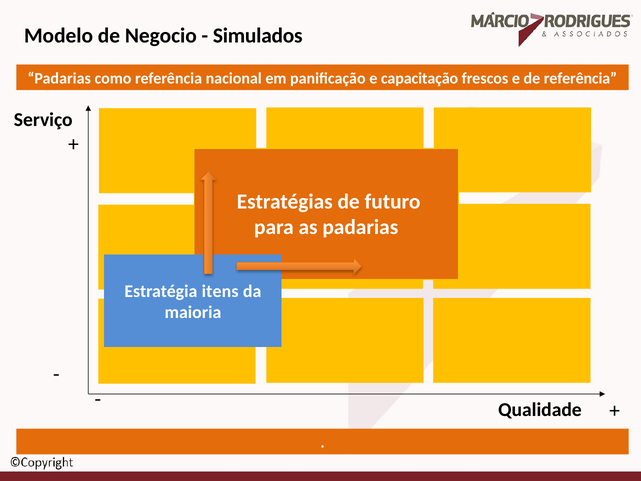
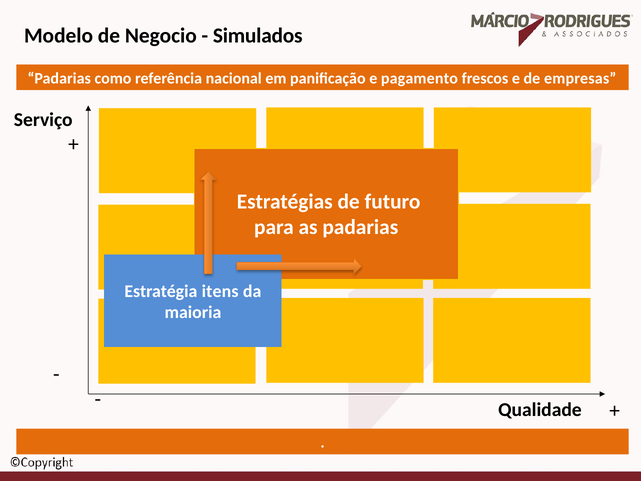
capacitação: capacitação -> pagamento
de referência: referência -> empresas
